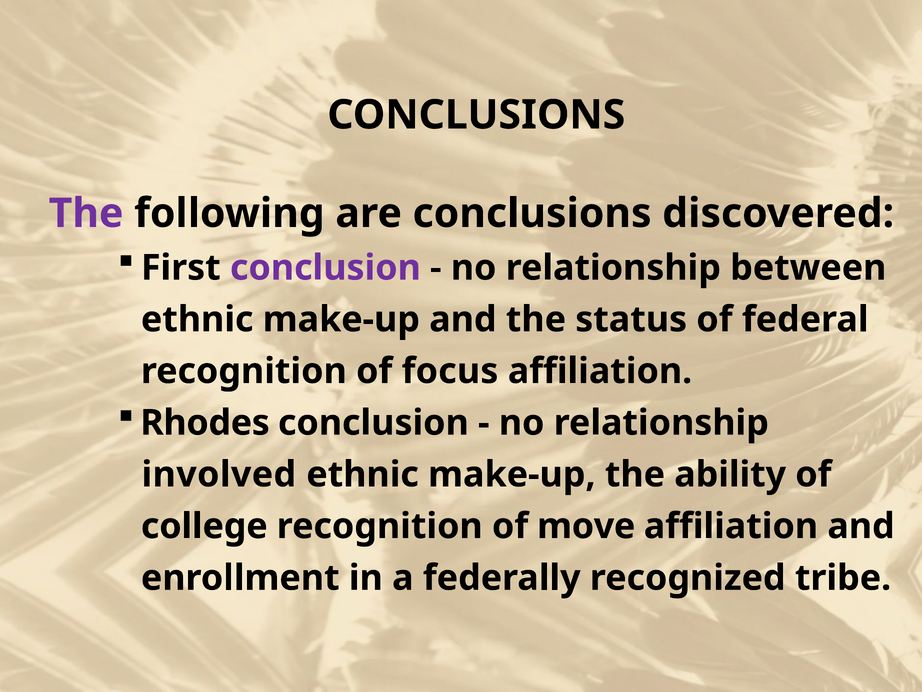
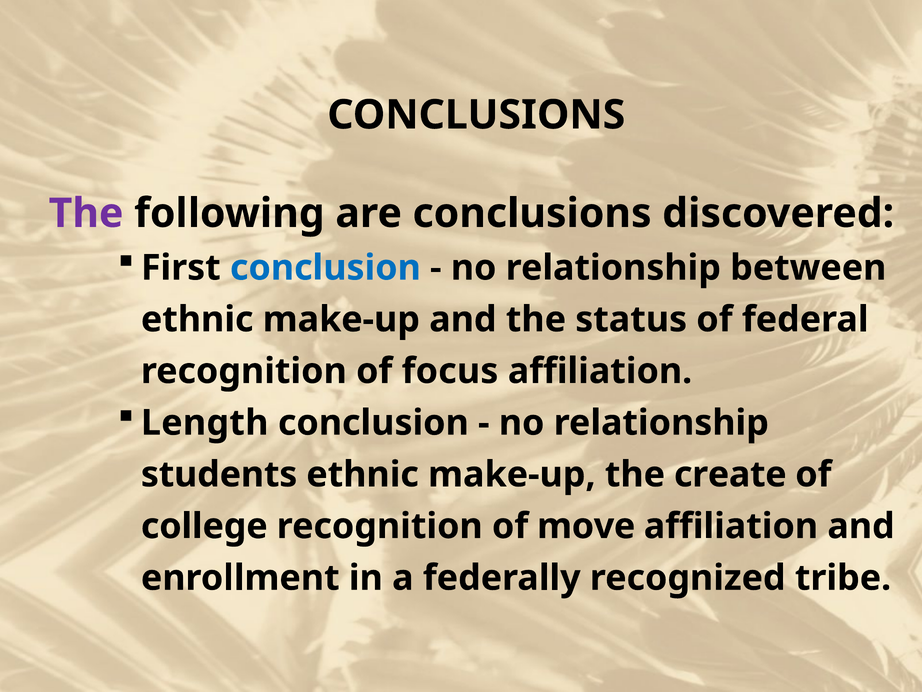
conclusion at (325, 268) colour: purple -> blue
Rhodes: Rhodes -> Length
involved: involved -> students
ability: ability -> create
